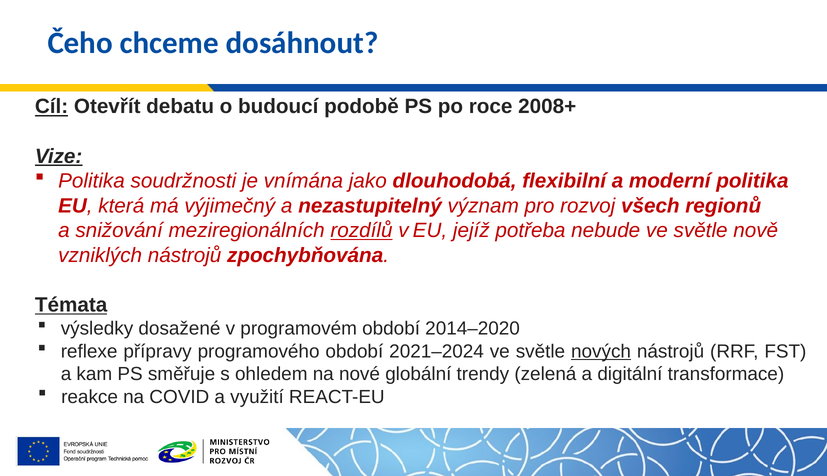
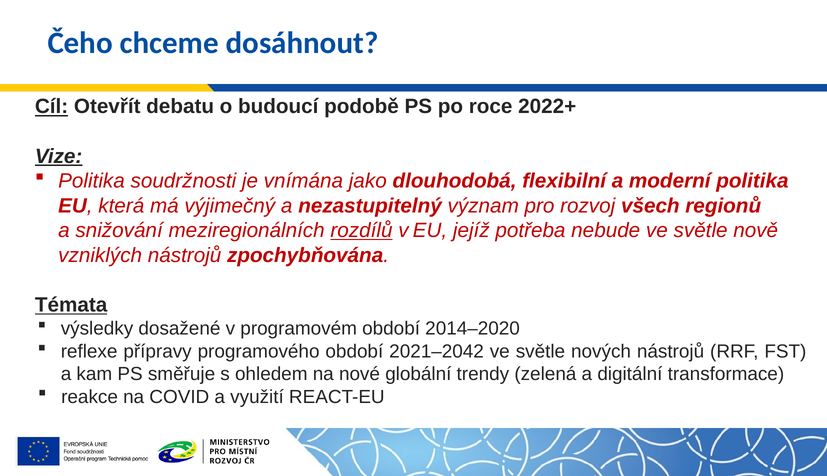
2008+: 2008+ -> 2022+
2021–2024: 2021–2024 -> 2021–2042
nových underline: present -> none
